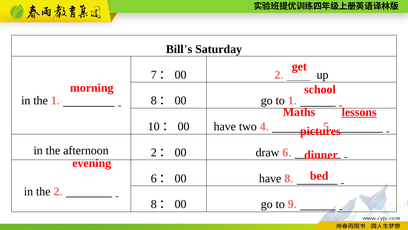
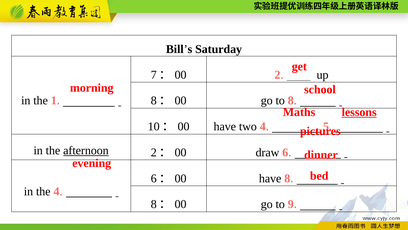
to 1: 1 -> 8
afternoon underline: none -> present
the 2: 2 -> 4
